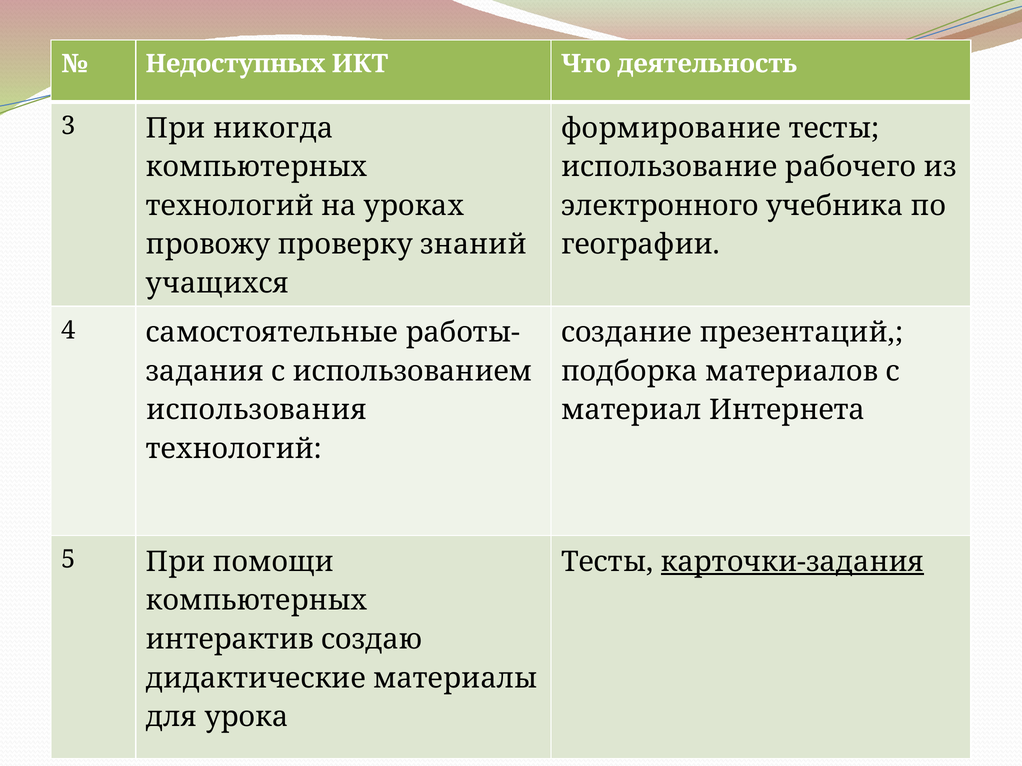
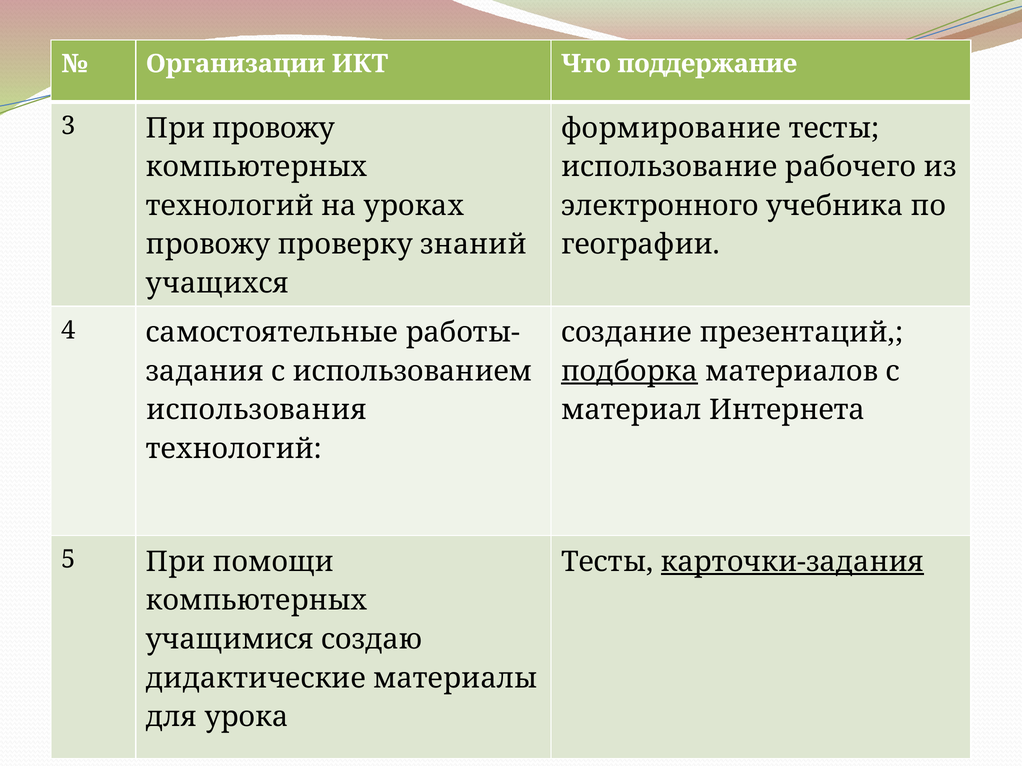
Недоступных: Недоступных -> Организации
деятельность: деятельность -> поддержание
При никогда: никогда -> провожу
подборка underline: none -> present
интерактив: интерактив -> учащимися
